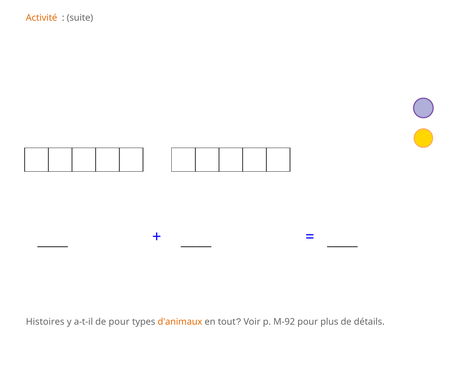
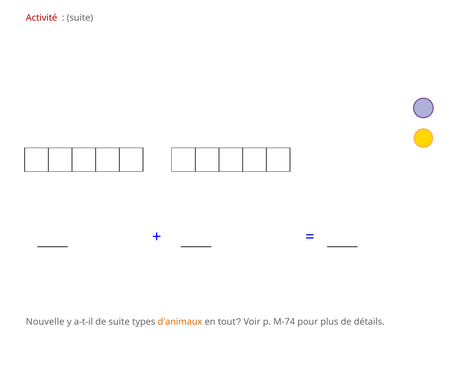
Activité colour: orange -> red
Histoires: Histoires -> Nouvelle
de pour: pour -> suite
M-92: M-92 -> M-74
